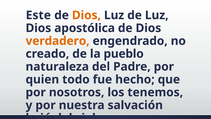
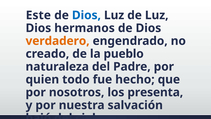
Dios at (86, 15) colour: orange -> blue
apostólica: apostólica -> hermanos
tenemos: tenemos -> presenta
